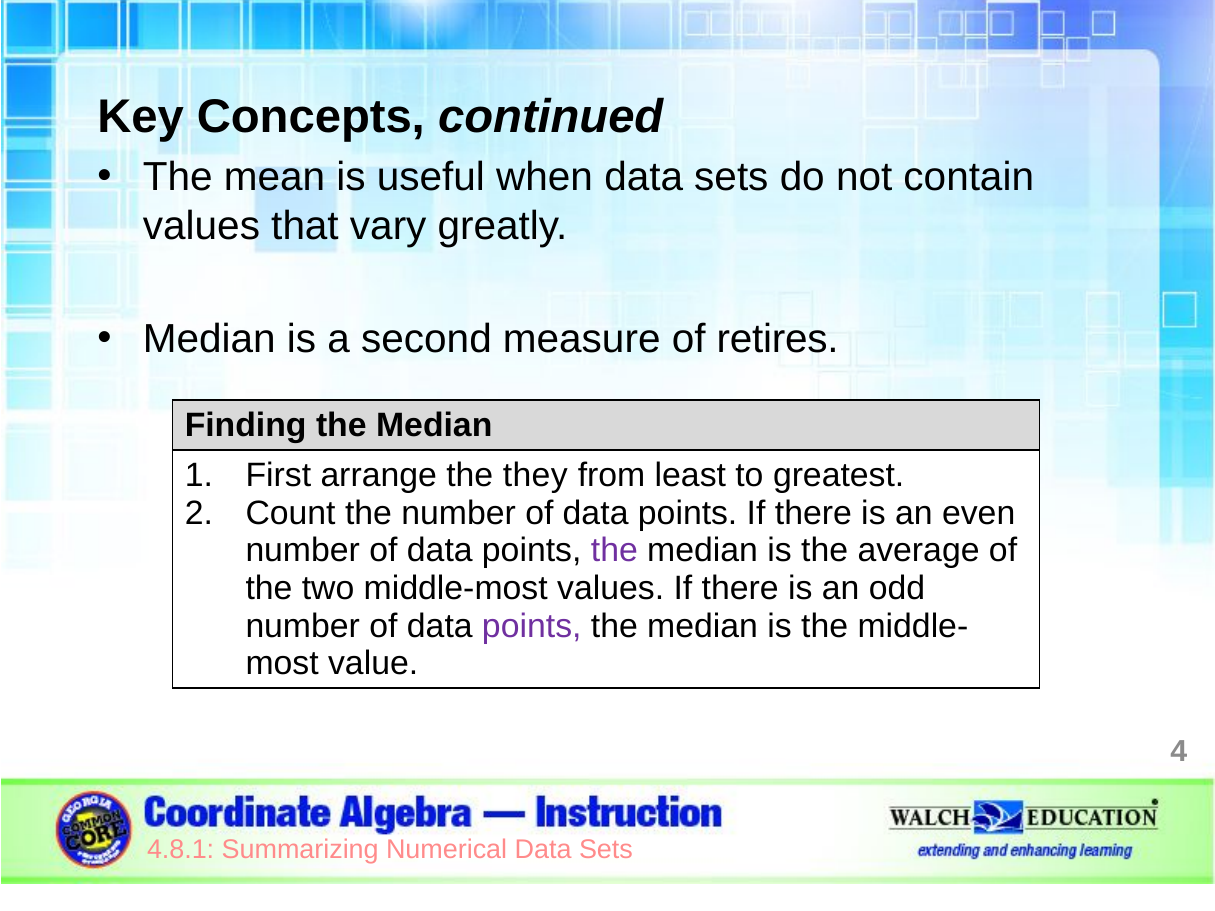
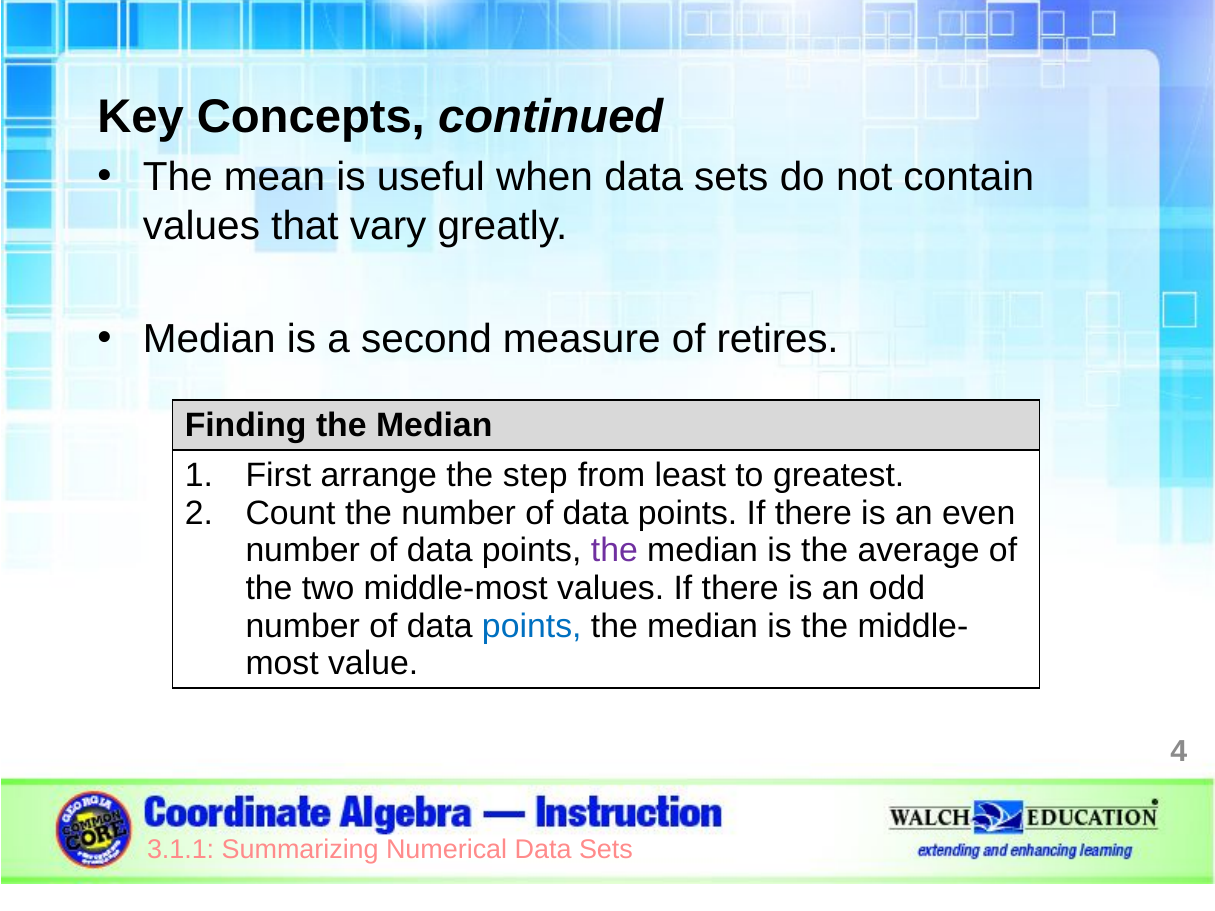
they: they -> step
points at (532, 626) colour: purple -> blue
4.8.1: 4.8.1 -> 3.1.1
